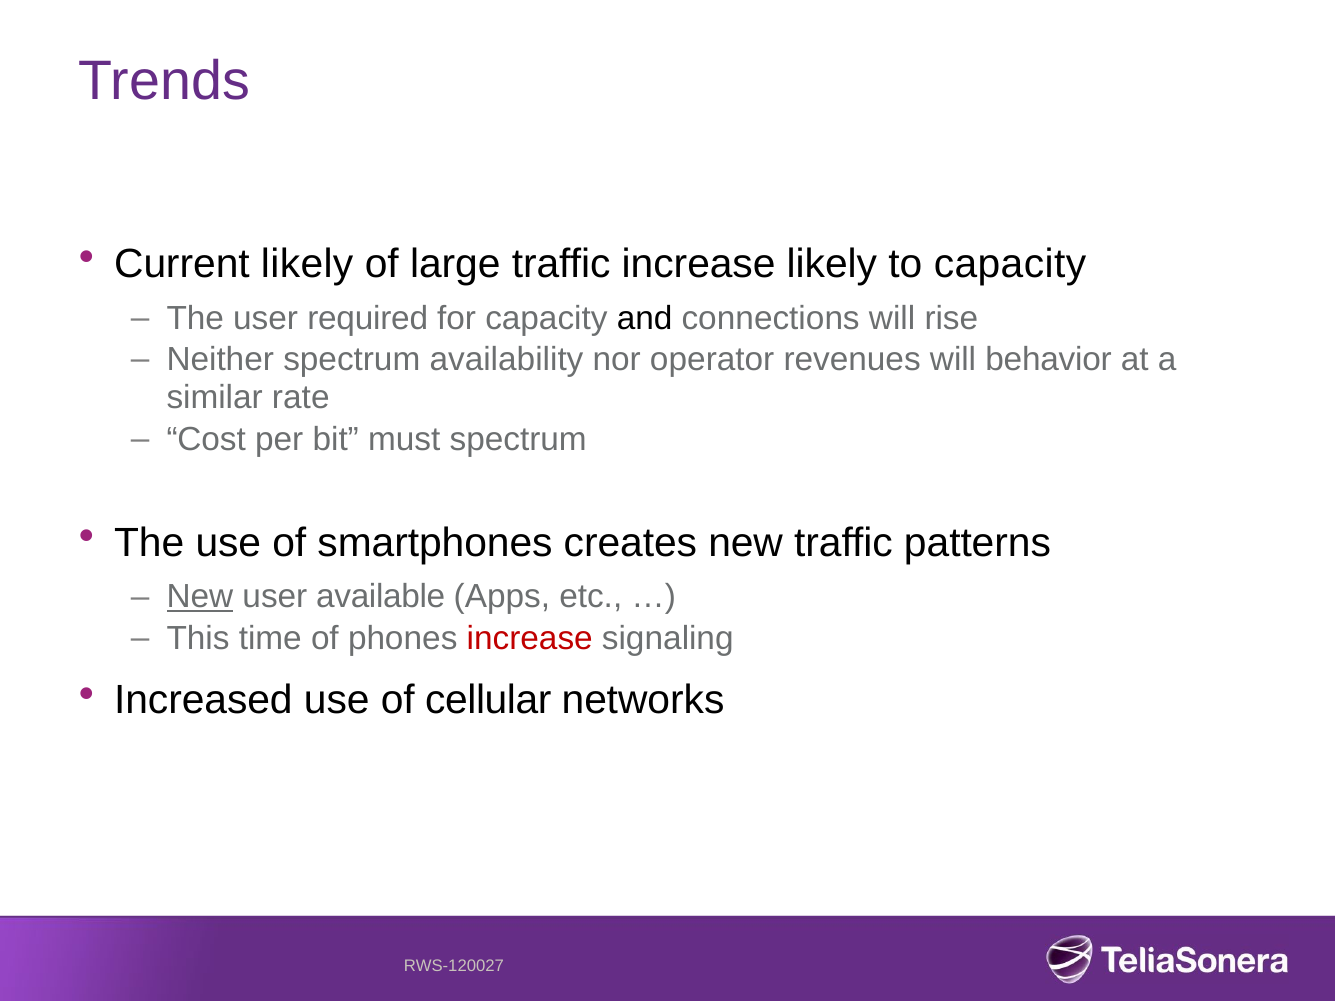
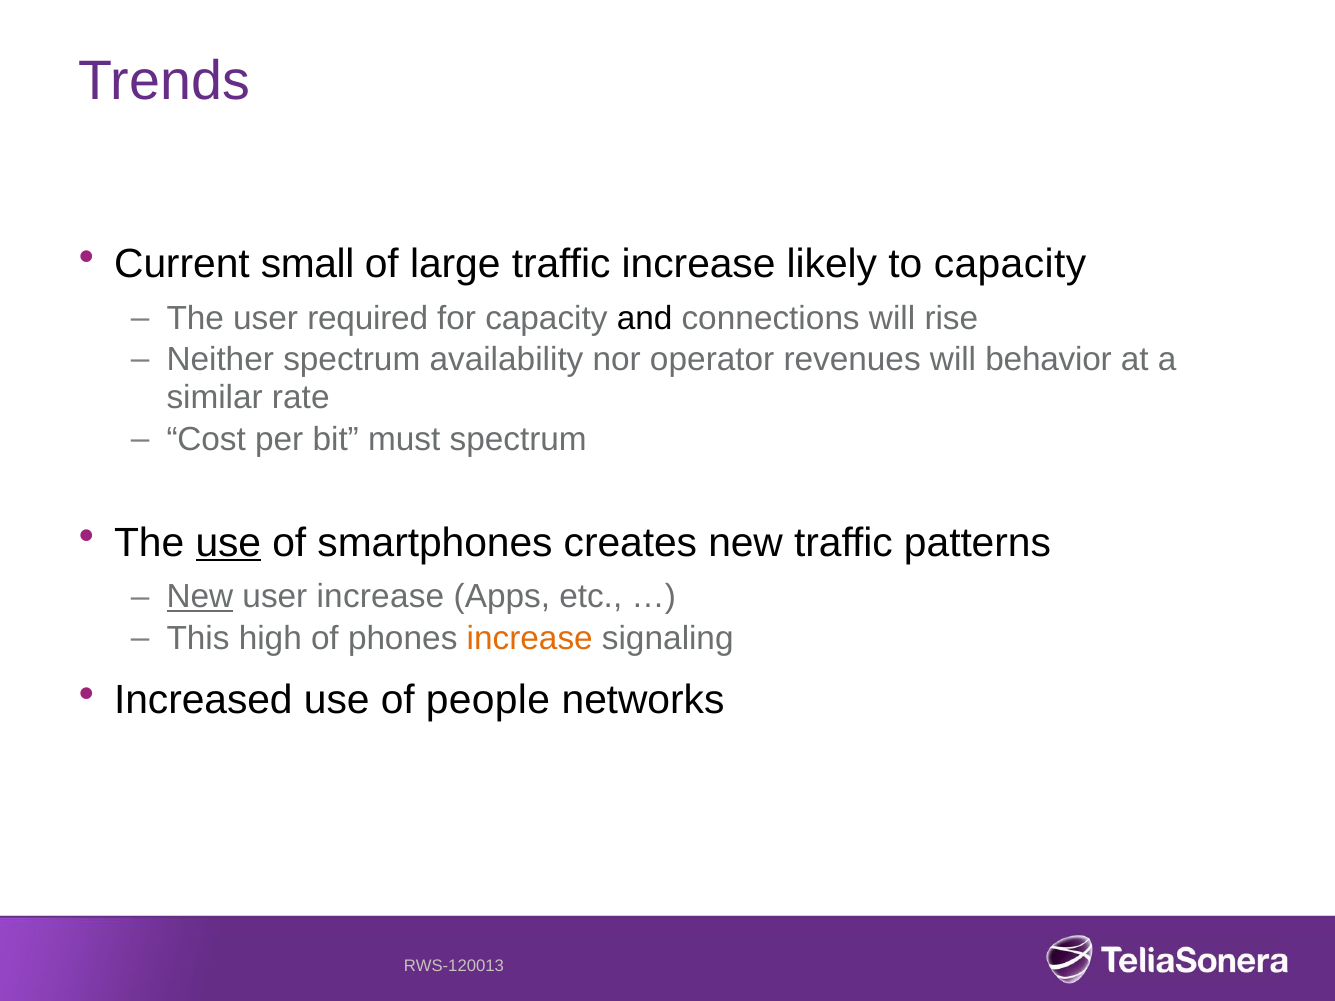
Current likely: likely -> small
use at (228, 543) underline: none -> present
user available: available -> increase
time: time -> high
increase at (530, 639) colour: red -> orange
cellular: cellular -> people
RWS-120027: RWS-120027 -> RWS-120013
